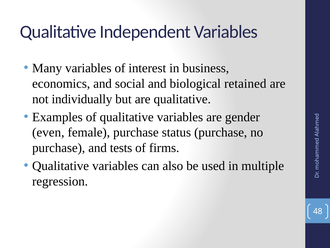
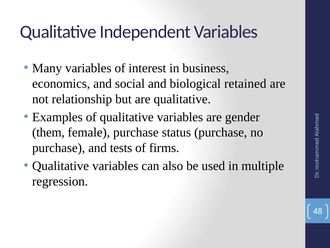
individually: individually -> relationship
even: even -> them
